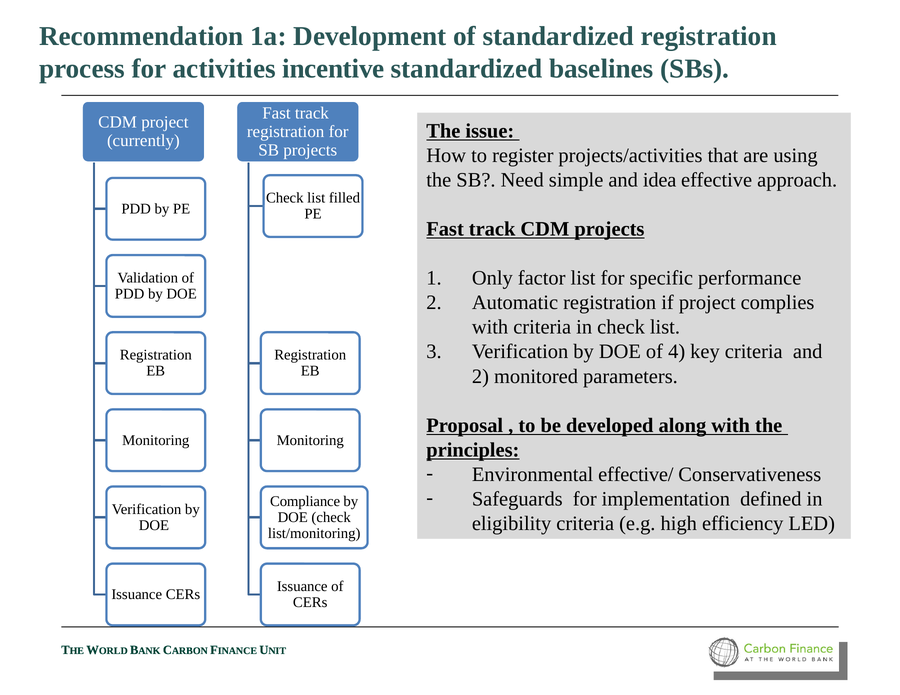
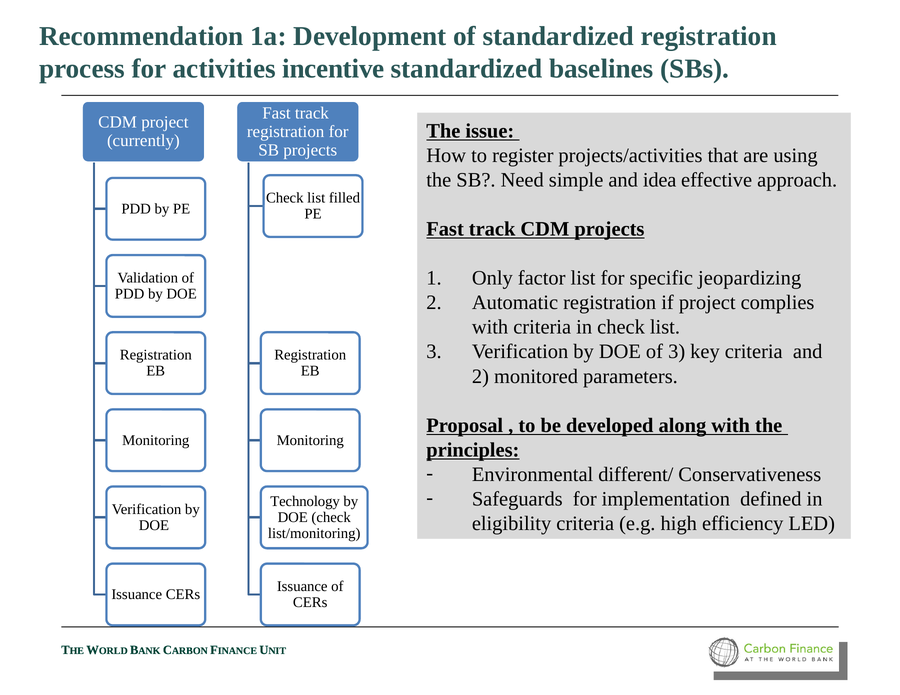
performance: performance -> jeopardizing
of 4: 4 -> 3
effective/: effective/ -> different/
Compliance: Compliance -> Technology
